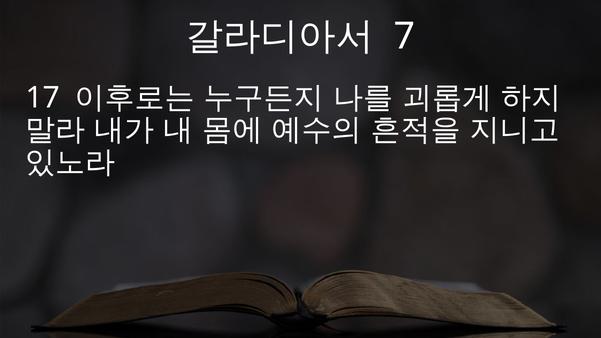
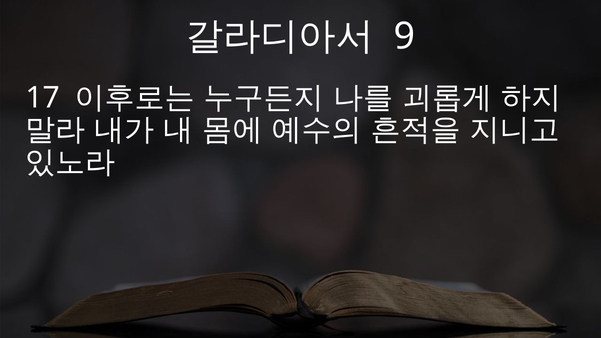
7: 7 -> 9
